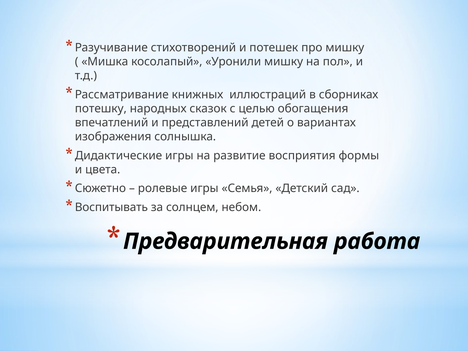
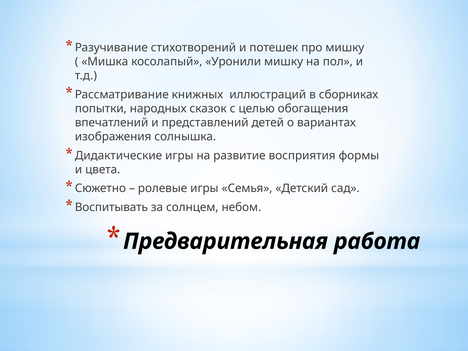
потешку: потешку -> попытки
